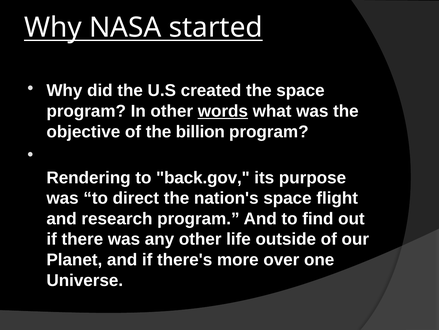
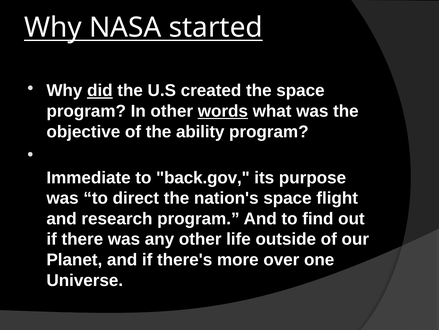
did underline: none -> present
billion: billion -> ability
Rendering: Rendering -> Immediate
